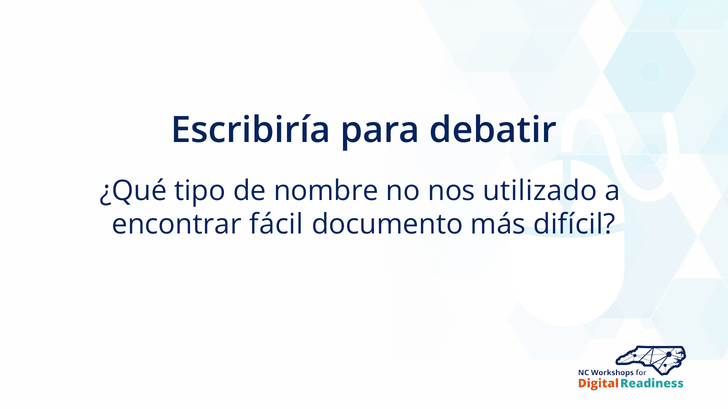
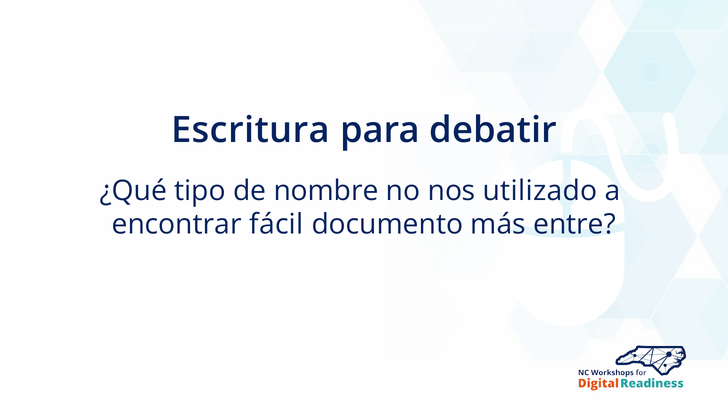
Escribiría: Escribiría -> Escritura
difícil: difícil -> entre
